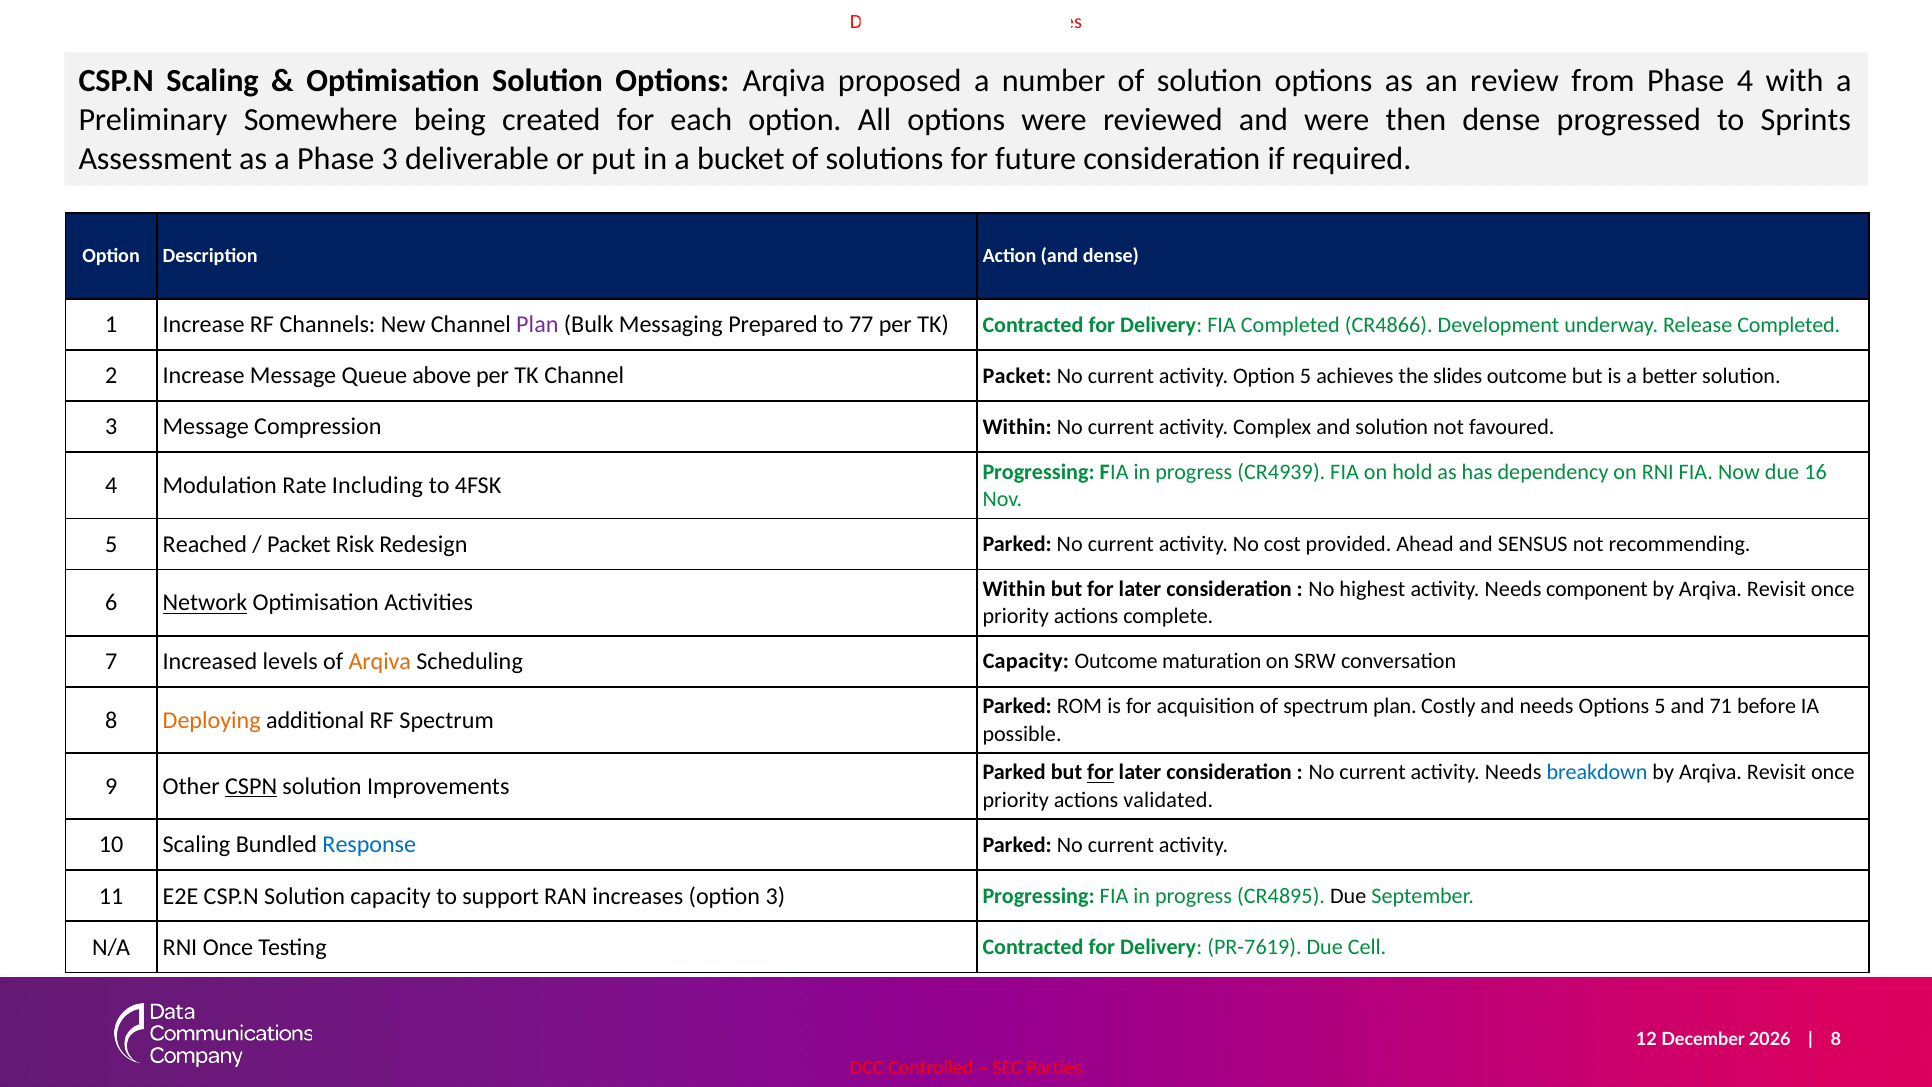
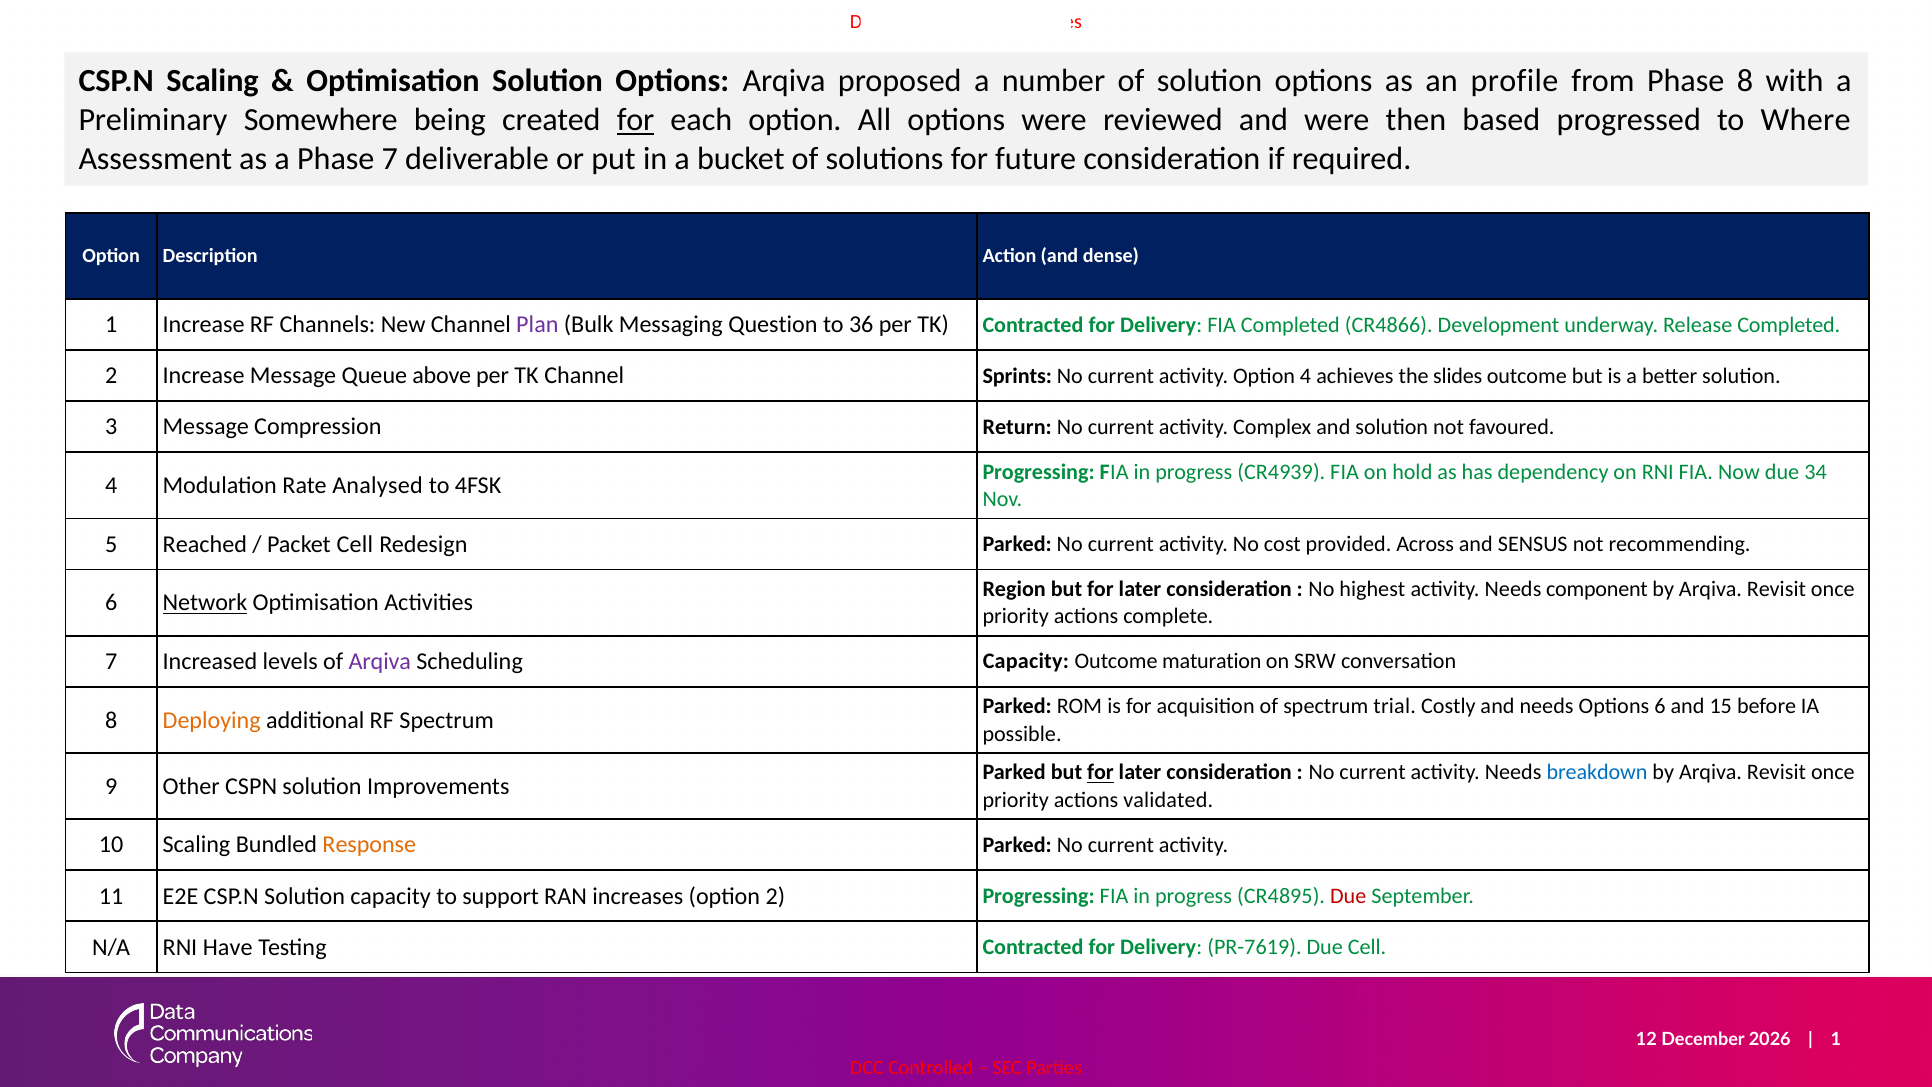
review: review -> profile
Phase 4: 4 -> 8
for at (636, 120) underline: none -> present
then dense: dense -> based
Sprints: Sprints -> Where
Phase 3: 3 -> 7
Prepared: Prepared -> Question
77: 77 -> 36
Channel Packet: Packet -> Sprints
Option 5: 5 -> 4
Compression Within: Within -> Return
16: 16 -> 34
Including: Including -> Analysed
Packet Risk: Risk -> Cell
Ahead: Ahead -> Across
Within at (1014, 589): Within -> Region
Arqiva at (380, 661) colour: orange -> purple
spectrum plan: plan -> trial
Options 5: 5 -> 6
71: 71 -> 15
CSPN underline: present -> none
Response colour: blue -> orange
option 3: 3 -> 2
Due at (1348, 896) colour: black -> red
RNI Once: Once -> Have
8 at (1836, 1039): 8 -> 1
